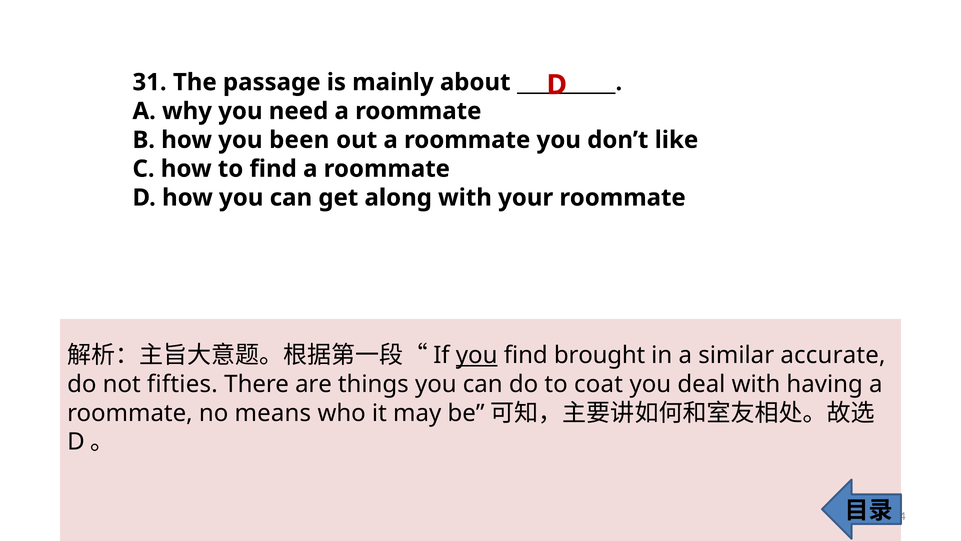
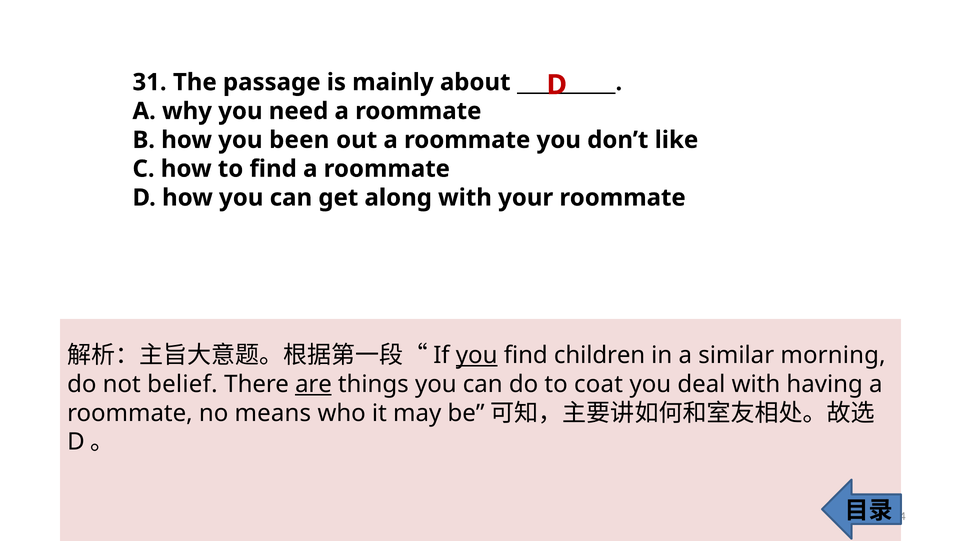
brought: brought -> children
accurate: accurate -> morning
fifties: fifties -> belief
are underline: none -> present
